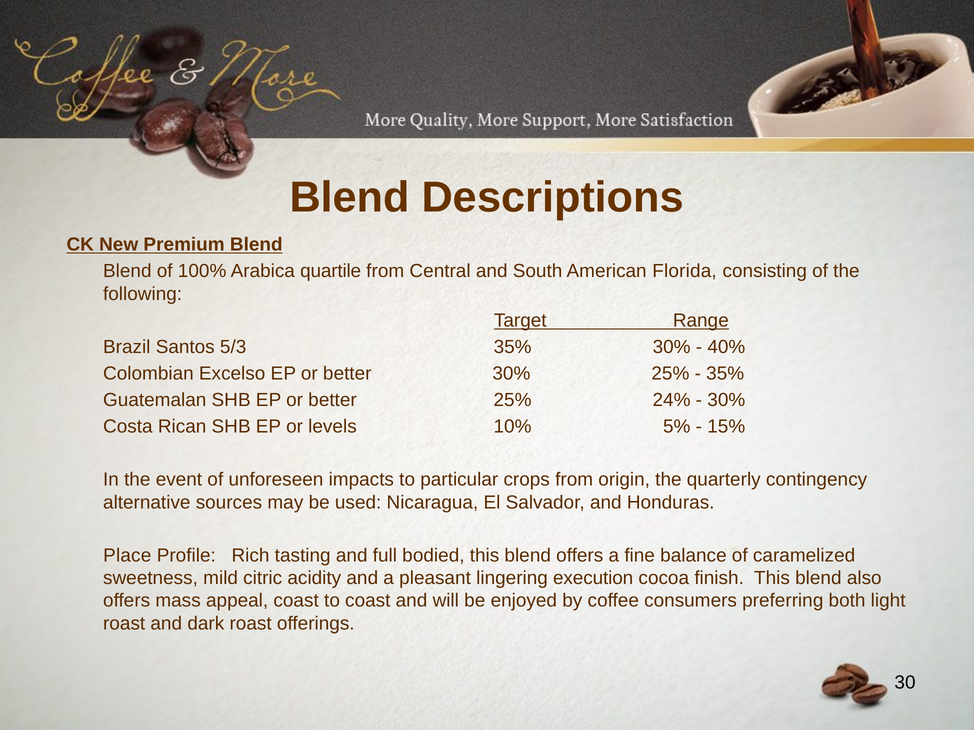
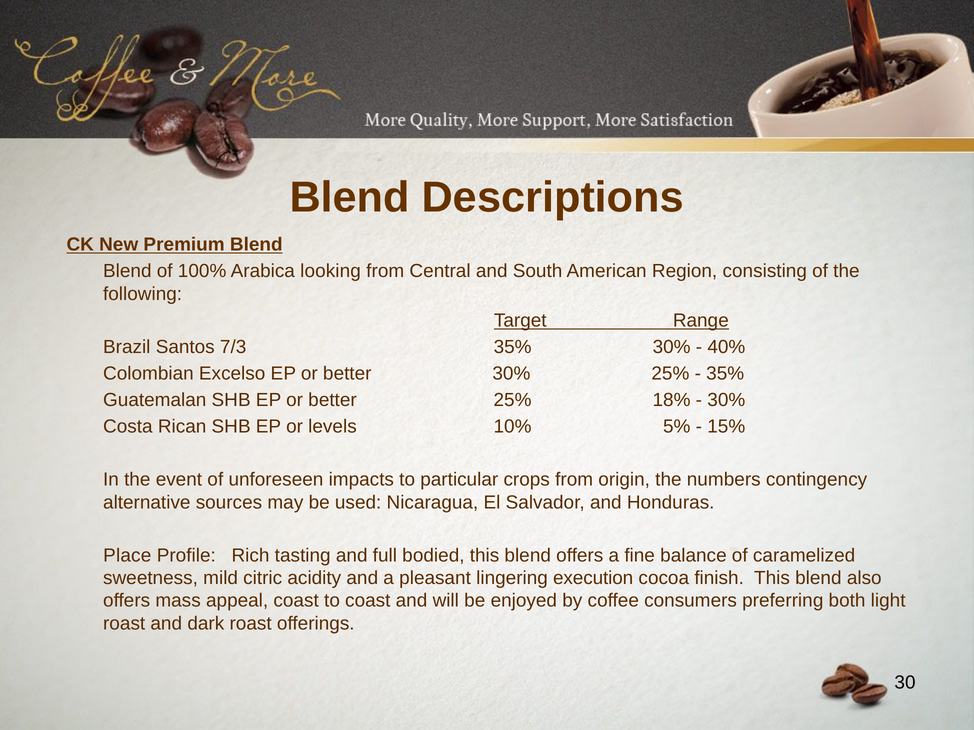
quartile: quartile -> looking
Florida: Florida -> Region
5/3: 5/3 -> 7/3
24%: 24% -> 18%
quarterly: quarterly -> numbers
